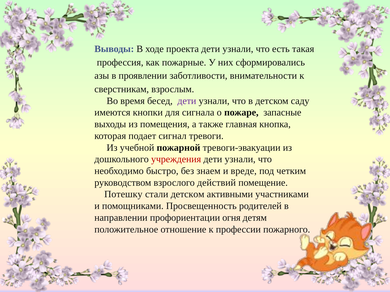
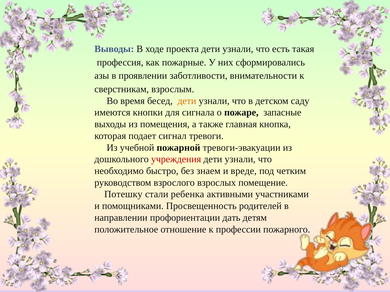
дети at (187, 101) colour: purple -> orange
действий: действий -> взрослых
стали детском: детском -> ребенка
огня: огня -> дать
